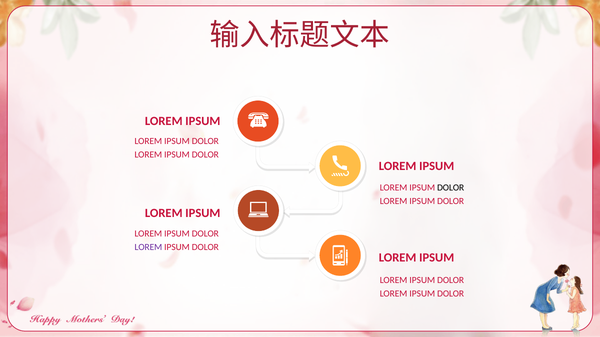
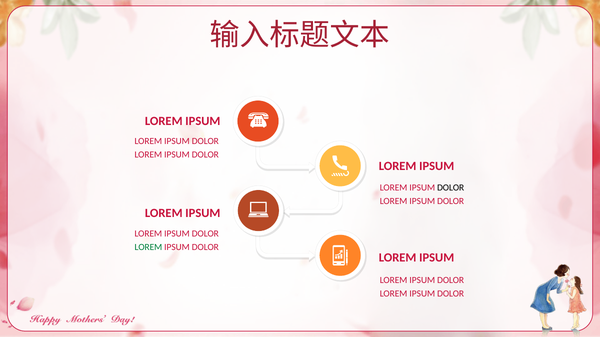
LOREM at (148, 247) colour: purple -> green
